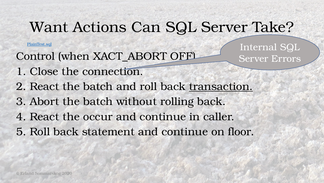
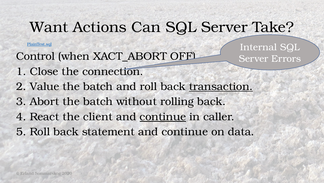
React at (44, 86): React -> Value
occur: occur -> client
continue at (163, 116) underline: none -> present
floor: floor -> data
